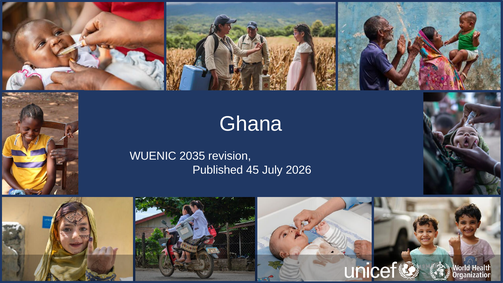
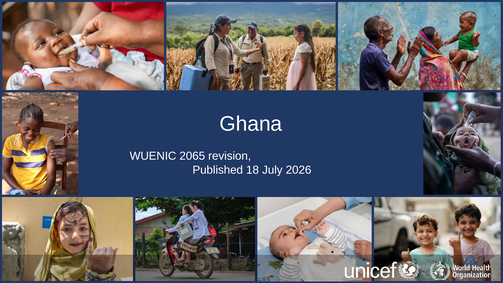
2035: 2035 -> 2065
45: 45 -> 18
